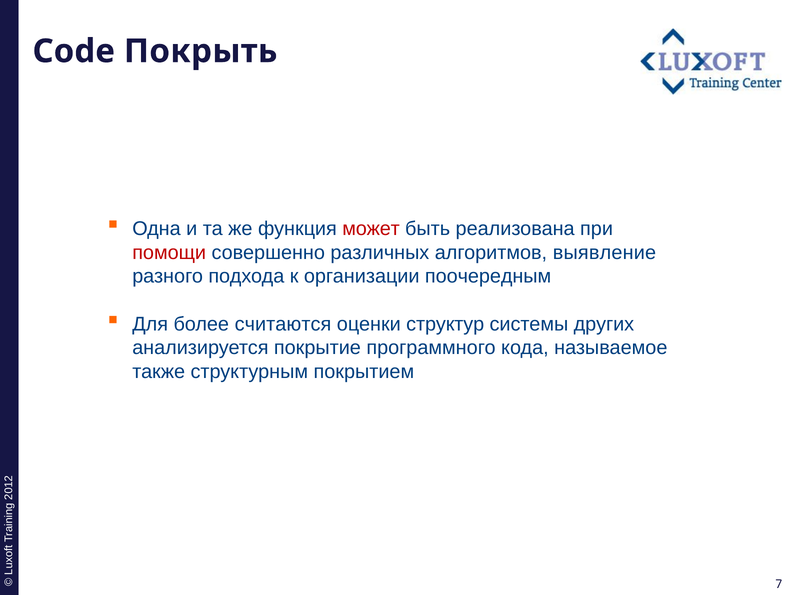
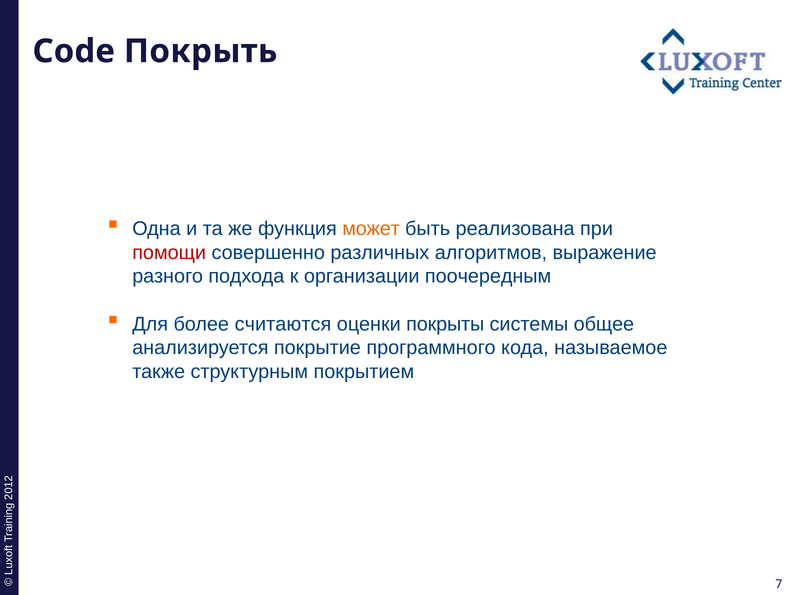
может colour: red -> orange
выявление: выявление -> выражение
структур: структур -> покрыты
других: других -> общее
